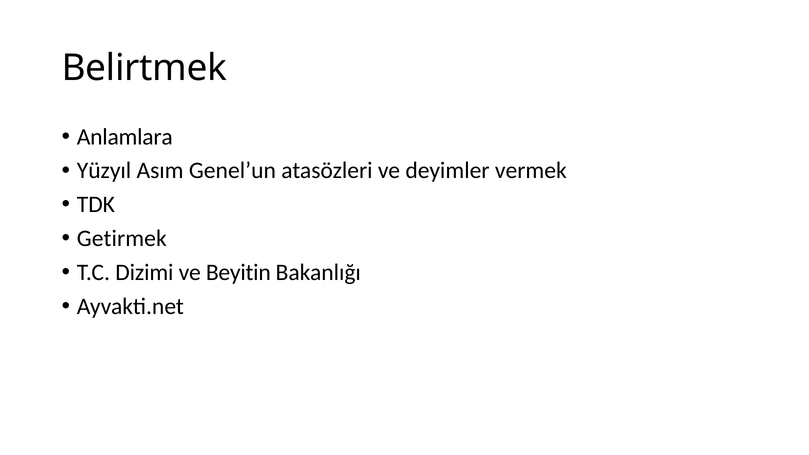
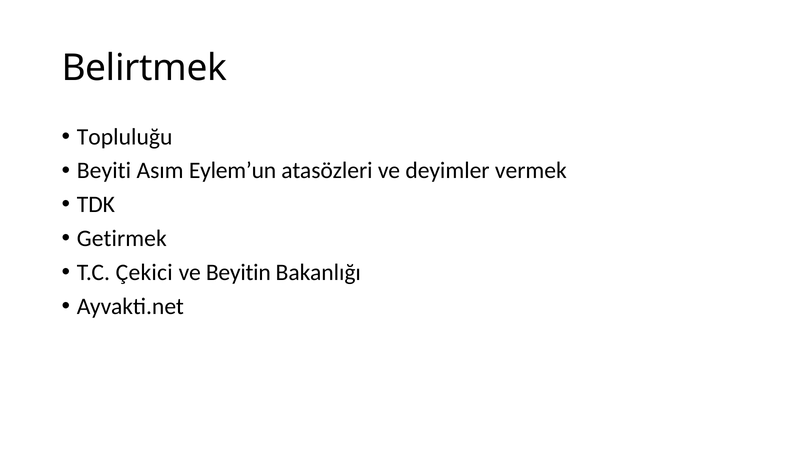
Anlamlara: Anlamlara -> Topluluğu
Yüzyıl: Yüzyıl -> Beyiti
Genel’un: Genel’un -> Eylem’un
Dizimi: Dizimi -> Çekici
